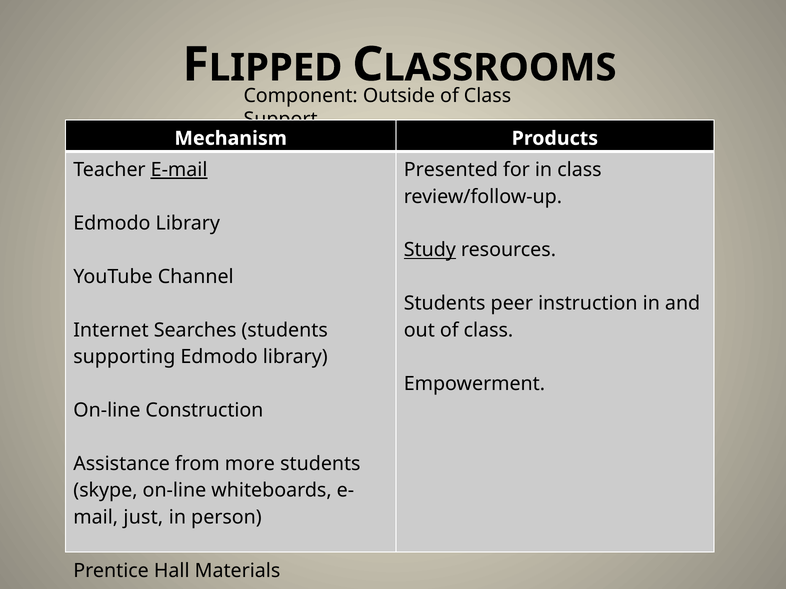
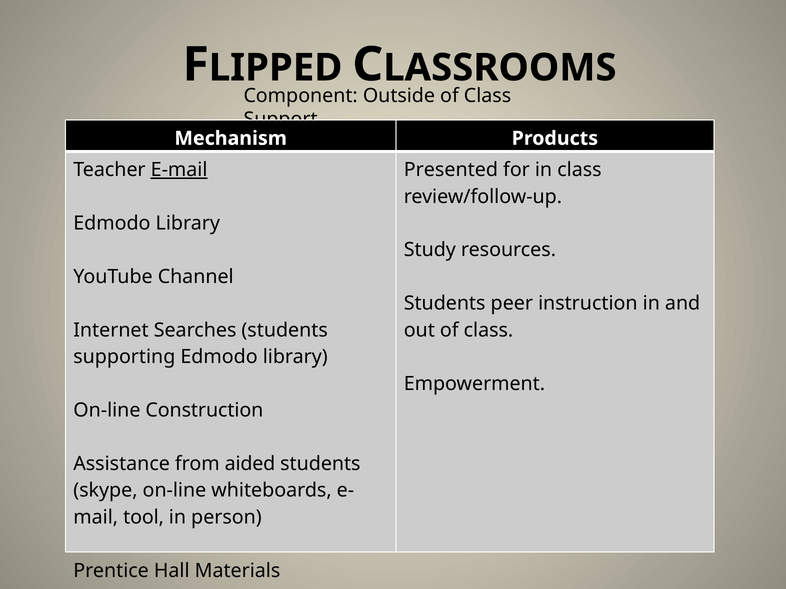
Study underline: present -> none
more: more -> aided
just: just -> tool
